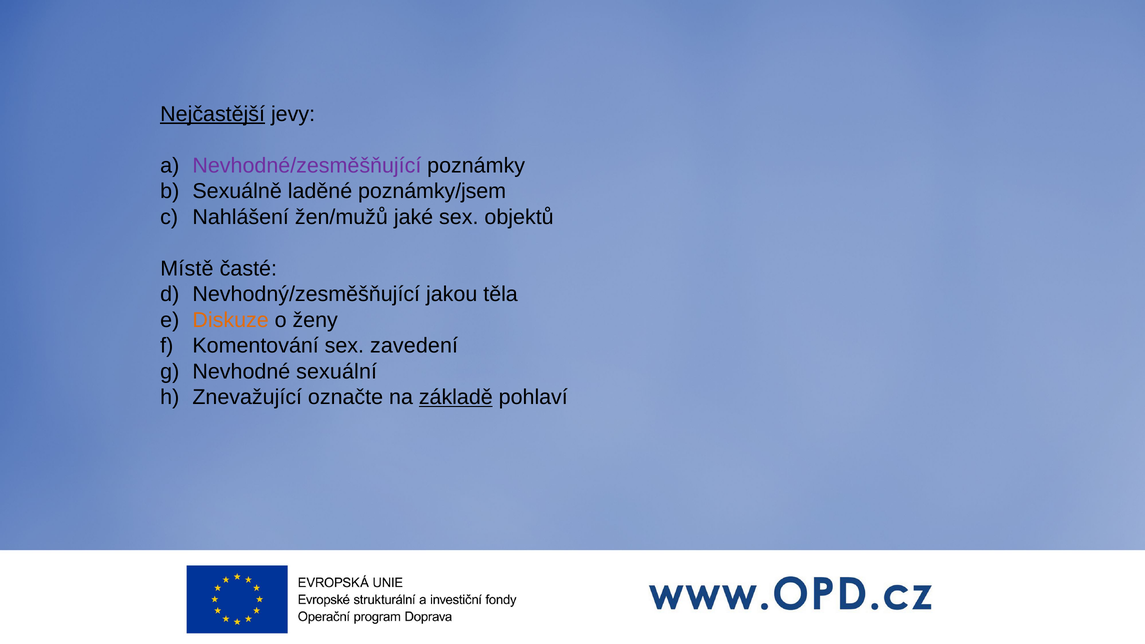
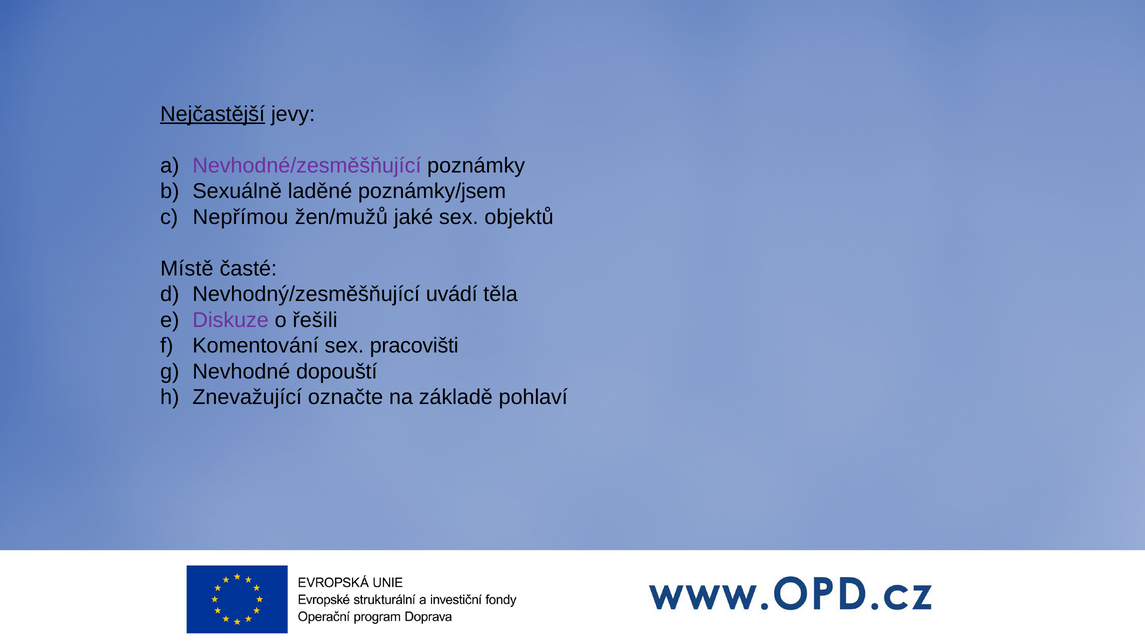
Nahlášení: Nahlášení -> Nepřímou
jakou: jakou -> uvádí
Diskuze colour: orange -> purple
ženy: ženy -> řešili
zavedení: zavedení -> pracovišti
sexuální: sexuální -> dopouští
základě underline: present -> none
